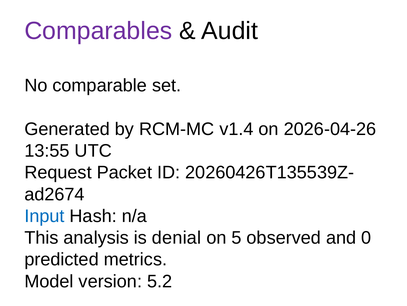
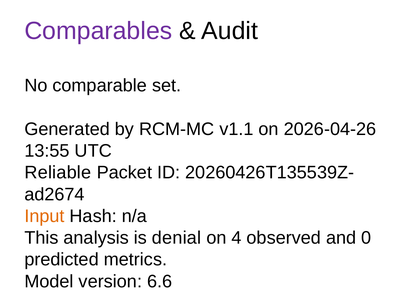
v1.4: v1.4 -> v1.1
Request: Request -> Reliable
Input colour: blue -> orange
5: 5 -> 4
5.2: 5.2 -> 6.6
